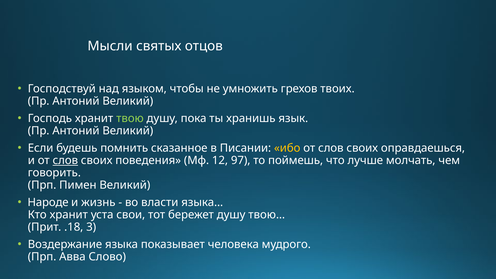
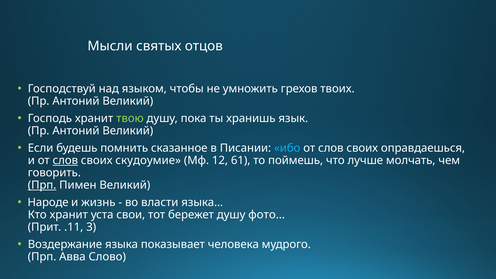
ибо colour: yellow -> light blue
поведения: поведения -> скудоумие
97: 97 -> 61
Прп at (42, 185) underline: none -> present
твою…: твою… -> фото…
.18: .18 -> .11
